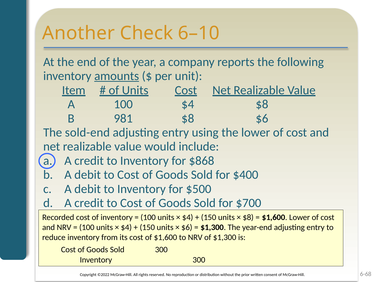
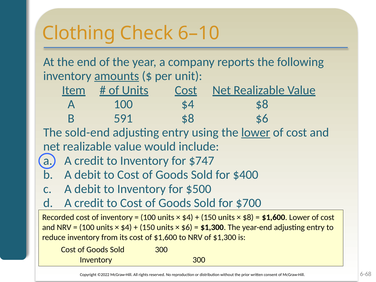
Another: Another -> Clothing
981: 981 -> 591
lower at (256, 132) underline: none -> present
$868: $868 -> $747
